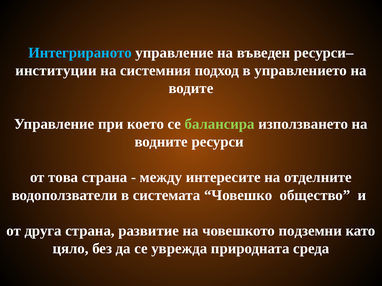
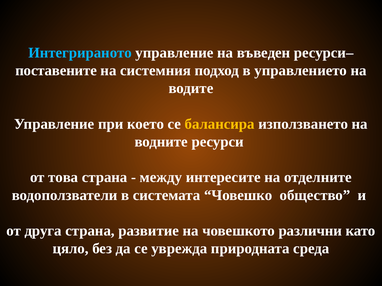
институции: институции -> поставените
балансира colour: light green -> yellow
подземни: подземни -> различни
